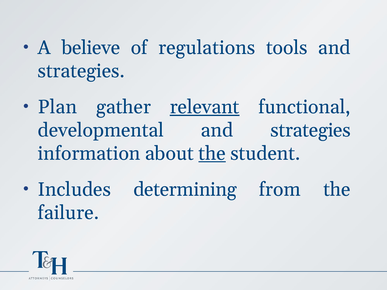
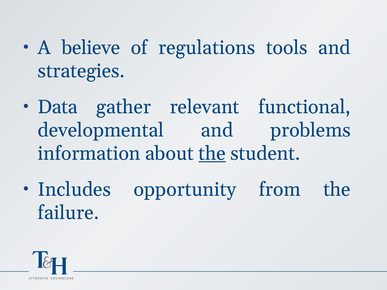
Plan: Plan -> Data
relevant underline: present -> none
developmental and strategies: strategies -> problems
determining: determining -> opportunity
